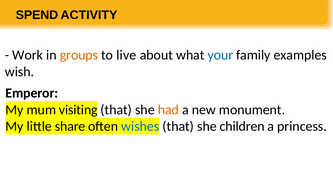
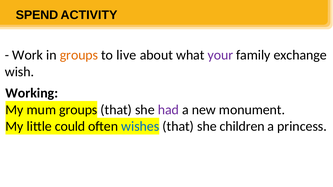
your colour: blue -> purple
examples: examples -> exchange
Emperor: Emperor -> Working
mum visiting: visiting -> groups
had colour: orange -> purple
share: share -> could
